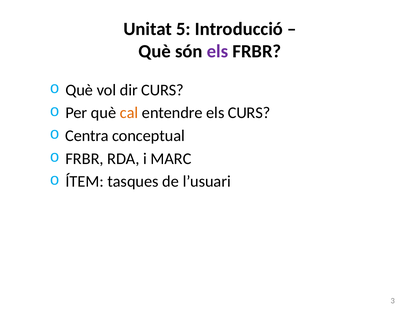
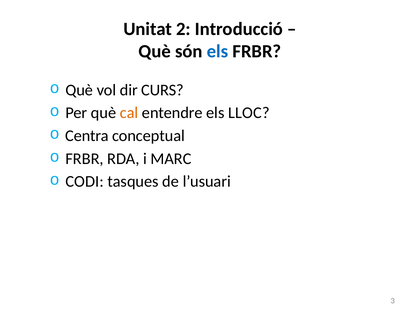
5: 5 -> 2
els at (217, 51) colour: purple -> blue
els CURS: CURS -> LLOC
ÍTEM: ÍTEM -> CODI
